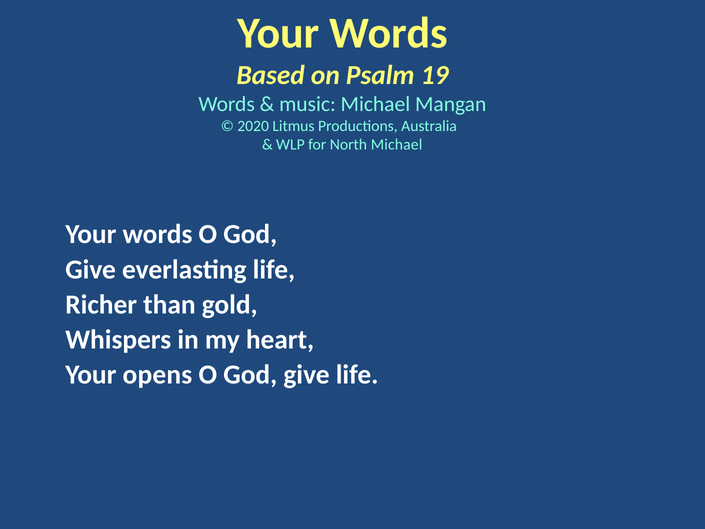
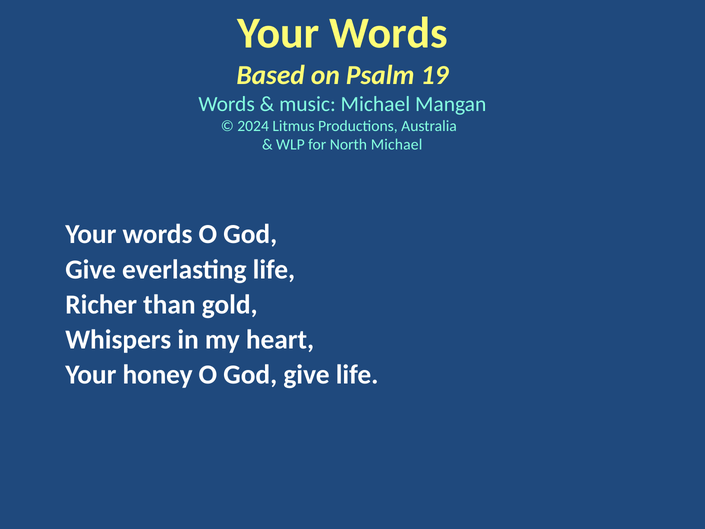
2020: 2020 -> 2024
opens: opens -> honey
